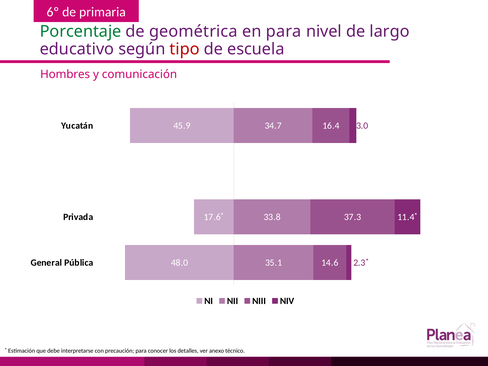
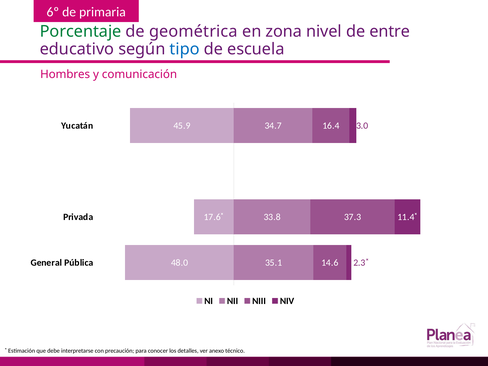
en para: para -> zona
largo: largo -> entre
tipo colour: red -> blue
